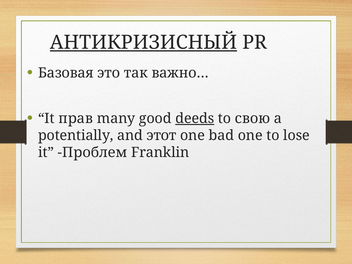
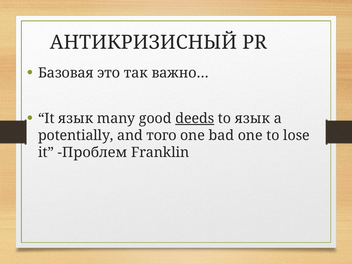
АНТИКРИЗИСНЫЙ underline: present -> none
It прав: прав -> язык
to свою: свою -> язык
этот: этот -> того
